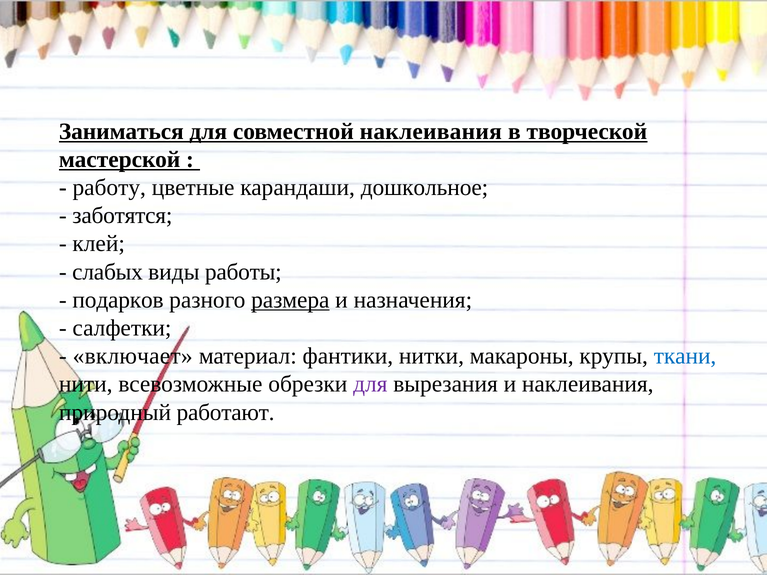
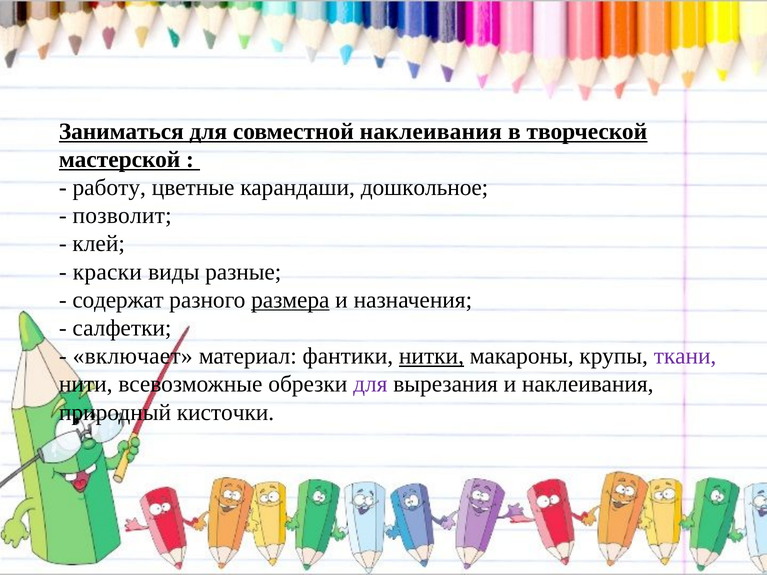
заботятся: заботятся -> позволит
слабых: слабых -> краски
работы: работы -> разные
подарков: подарков -> содержат
нитки underline: none -> present
ткани colour: blue -> purple
работают: работают -> кисточки
